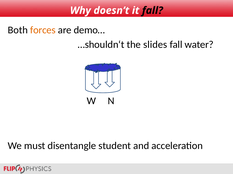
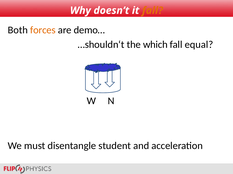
fall at (152, 11) colour: black -> orange
slides: slides -> which
water: water -> equal
